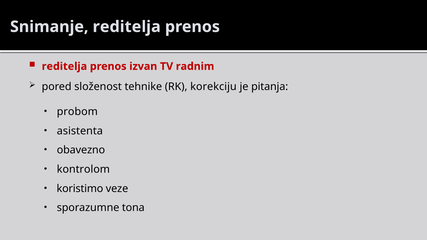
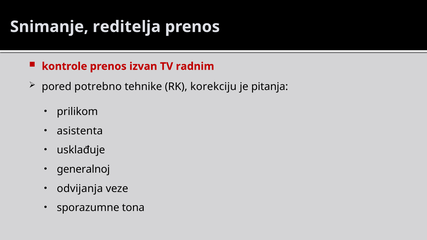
reditelja at (64, 66): reditelja -> kontrole
složenost: složenost -> potrebno
probom: probom -> prilikom
obavezno: obavezno -> usklađuje
kontrolom: kontrolom -> generalnoj
koristimo: koristimo -> odvijanja
